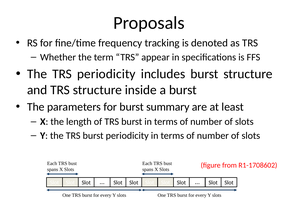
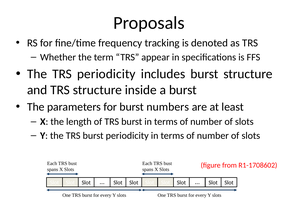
summary: summary -> numbers
